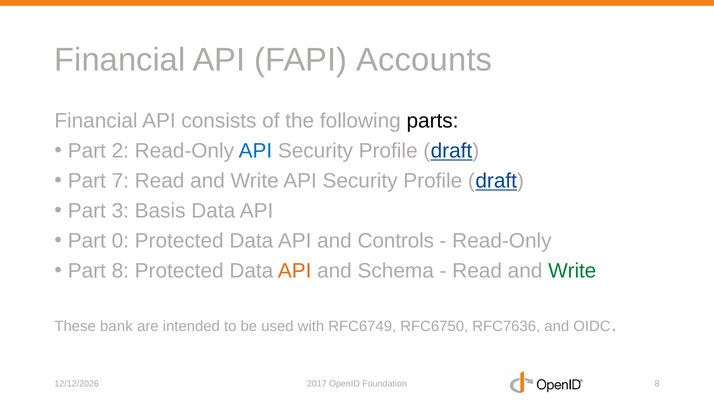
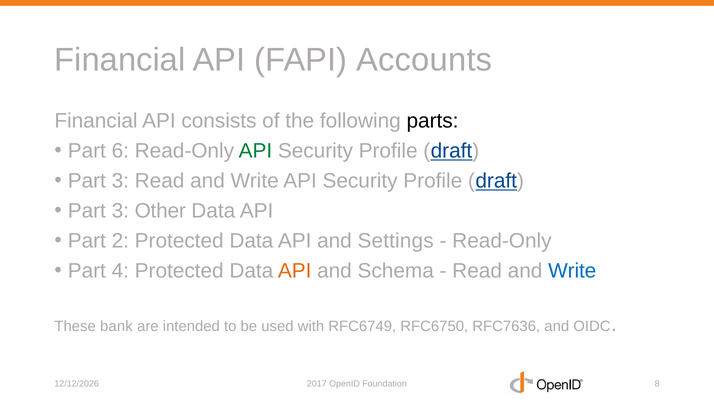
2: 2 -> 6
API at (255, 151) colour: blue -> green
7 at (120, 181): 7 -> 3
Basis: Basis -> Other
0: 0 -> 2
Controls: Controls -> Settings
Part 8: 8 -> 4
Write at (572, 270) colour: green -> blue
